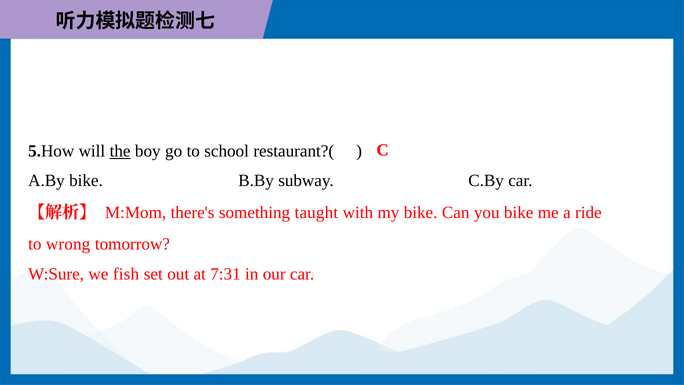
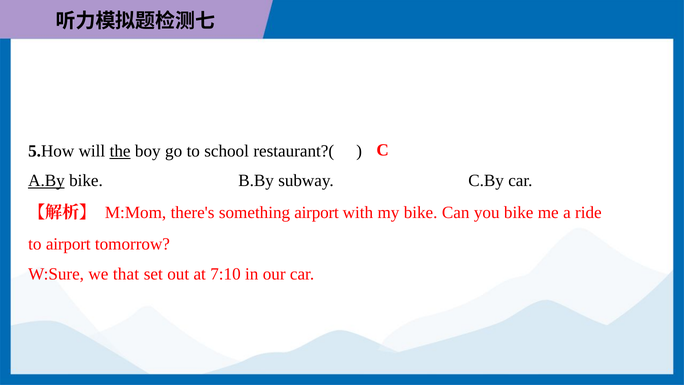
A.By underline: none -> present
something taught: taught -> airport
to wrong: wrong -> airport
fish: fish -> that
7:31: 7:31 -> 7:10
